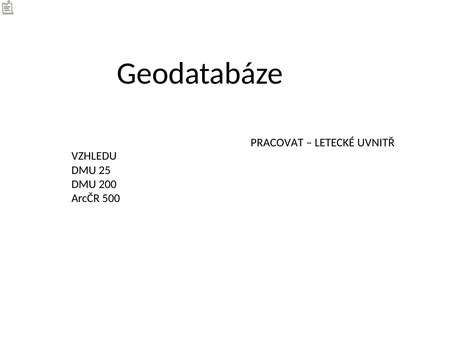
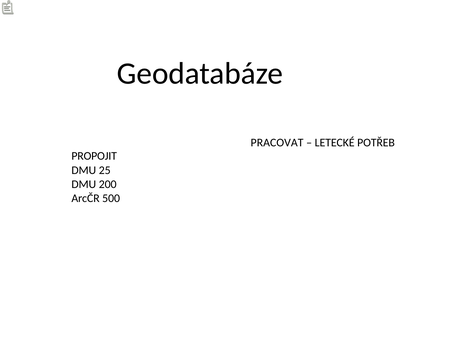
UVNITŘ: UVNITŘ -> POTŘEB
VZHLEDU: VZHLEDU -> PROPOJIT
